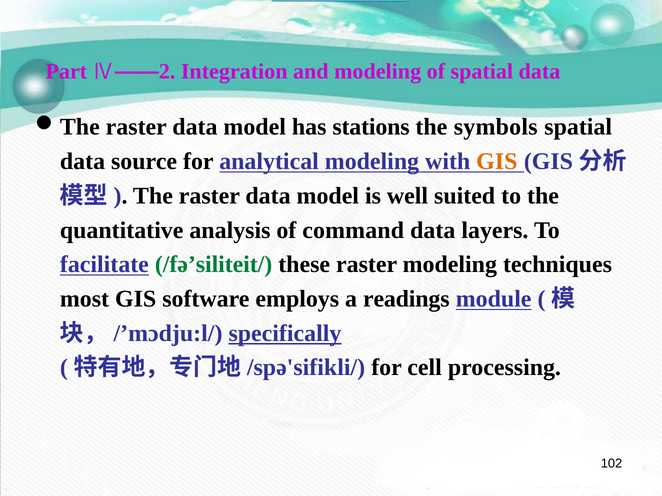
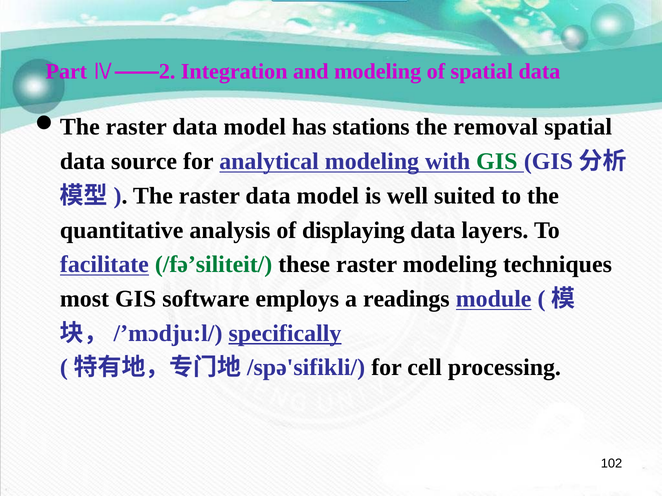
symbols: symbols -> removal
GIS at (497, 162) colour: orange -> green
command: command -> displaying
